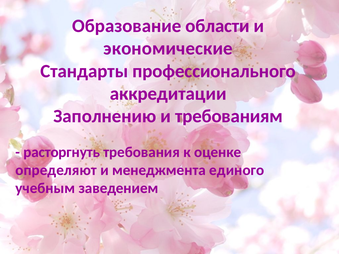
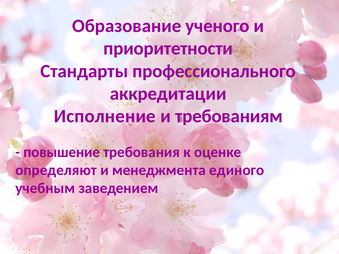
области: области -> ученого
экономические: экономические -> приоритетности
Заполнению: Заполнению -> Исполнение
расторгнуть: расторгнуть -> повышение
